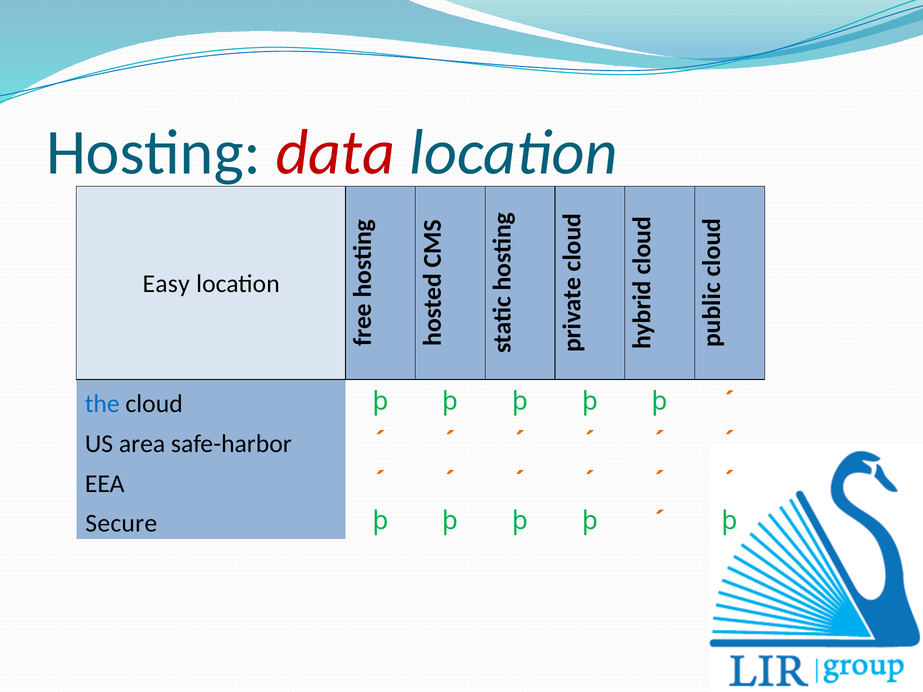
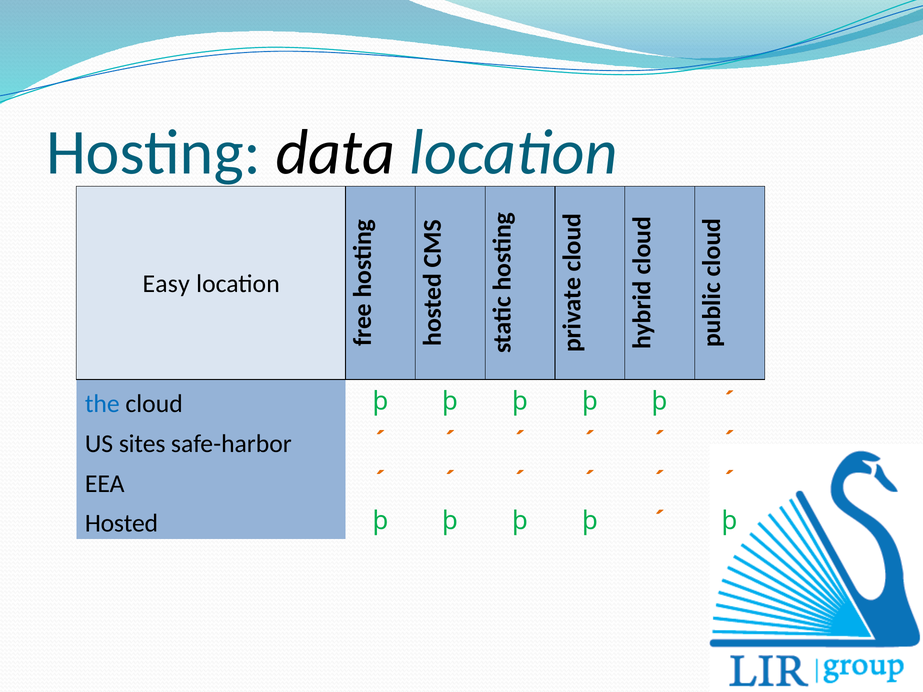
data colour: red -> black
area: area -> sites
Secure: Secure -> Hosted
